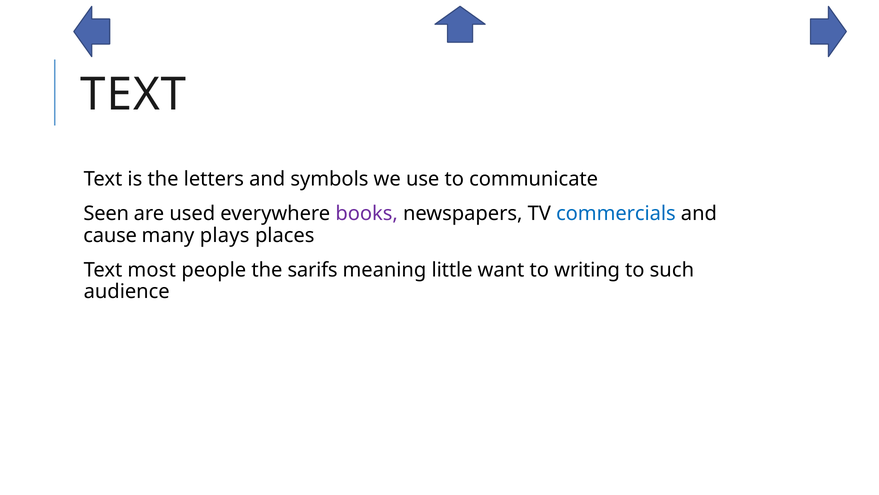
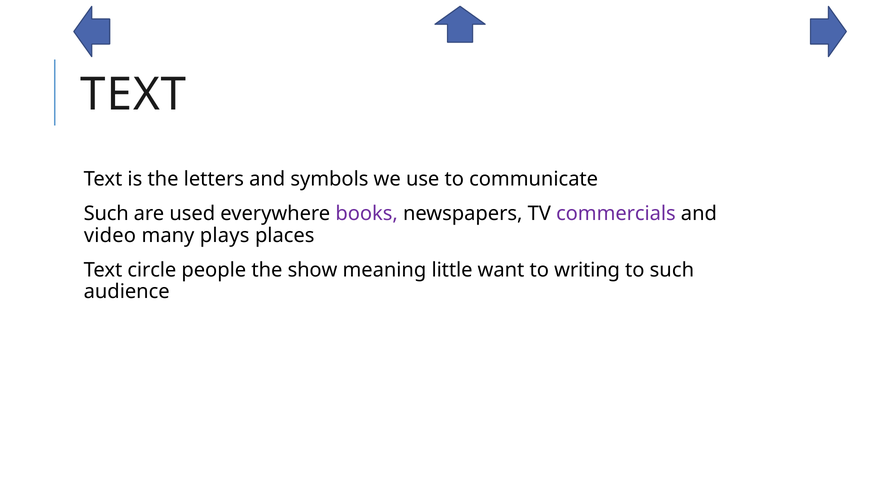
Seen at (106, 213): Seen -> Such
commercials colour: blue -> purple
cause: cause -> video
most: most -> circle
sarifs: sarifs -> show
